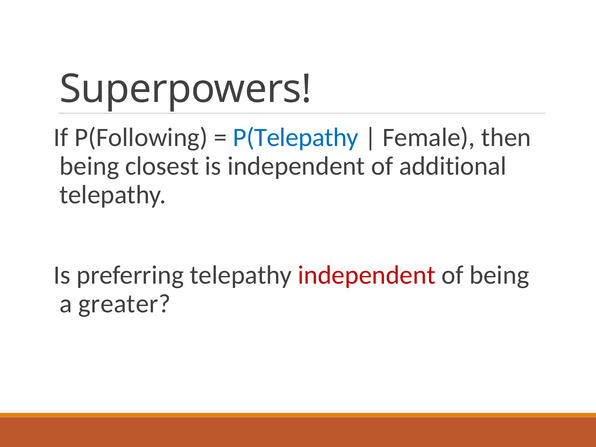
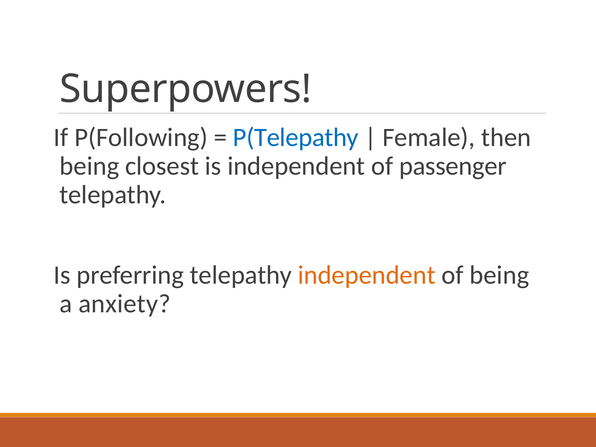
additional: additional -> passenger
independent at (367, 275) colour: red -> orange
greater: greater -> anxiety
